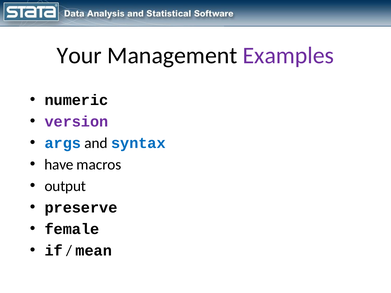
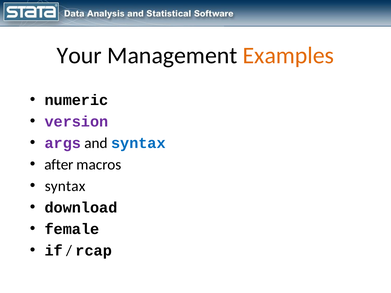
Examples colour: purple -> orange
args colour: blue -> purple
have: have -> after
output at (65, 186): output -> syntax
preserve: preserve -> download
mean: mean -> rcap
